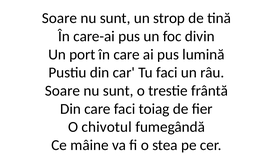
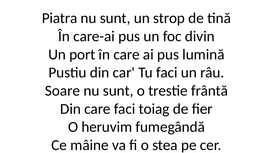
Soare at (59, 18): Soare -> Piatra
chivotul: chivotul -> heruvim
